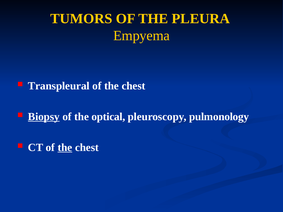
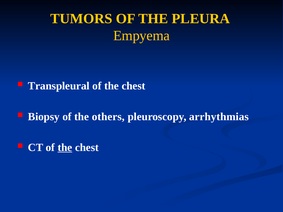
Biopsy underline: present -> none
optical: optical -> others
pulmonology: pulmonology -> arrhythmias
